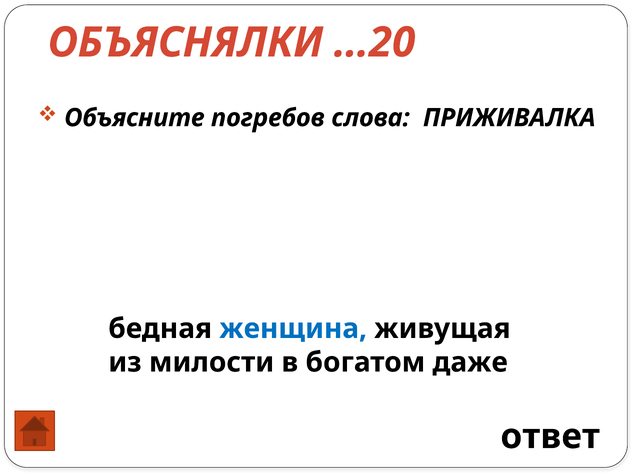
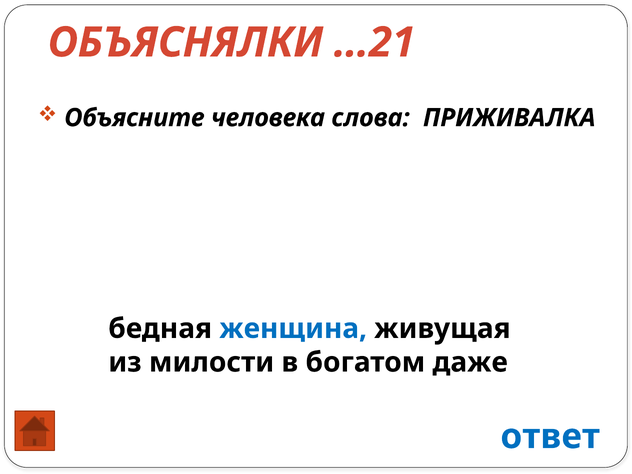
…20: …20 -> …21
погребов: погребов -> человека
ответ colour: black -> blue
